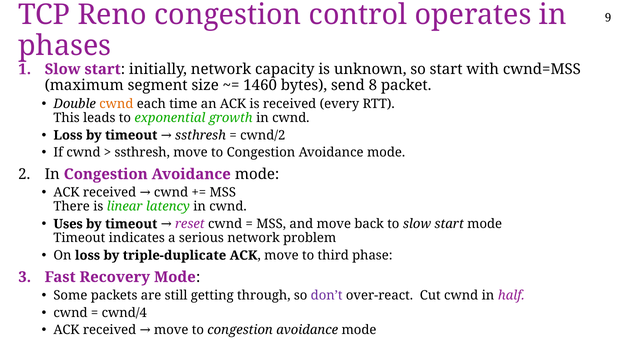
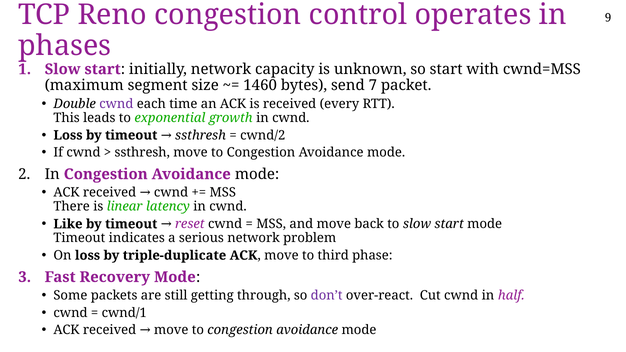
8: 8 -> 7
cwnd at (116, 104) colour: orange -> purple
Uses: Uses -> Like
cwnd/4: cwnd/4 -> cwnd/1
